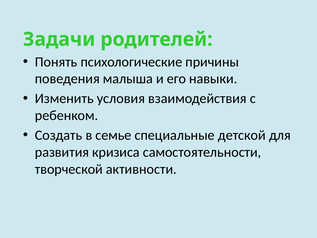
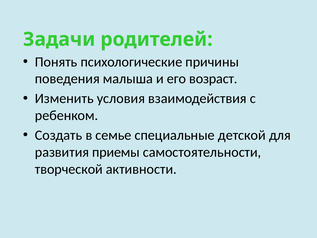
навыки: навыки -> возраст
кризиса: кризиса -> приемы
